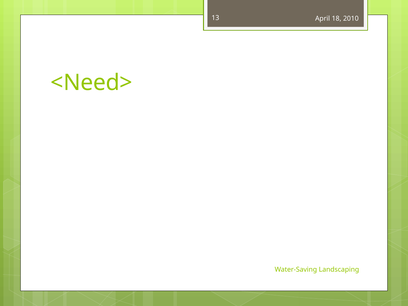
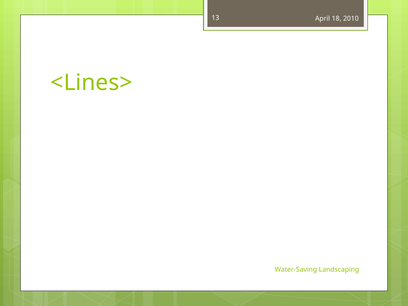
<Need>: <Need> -> <Lines>
